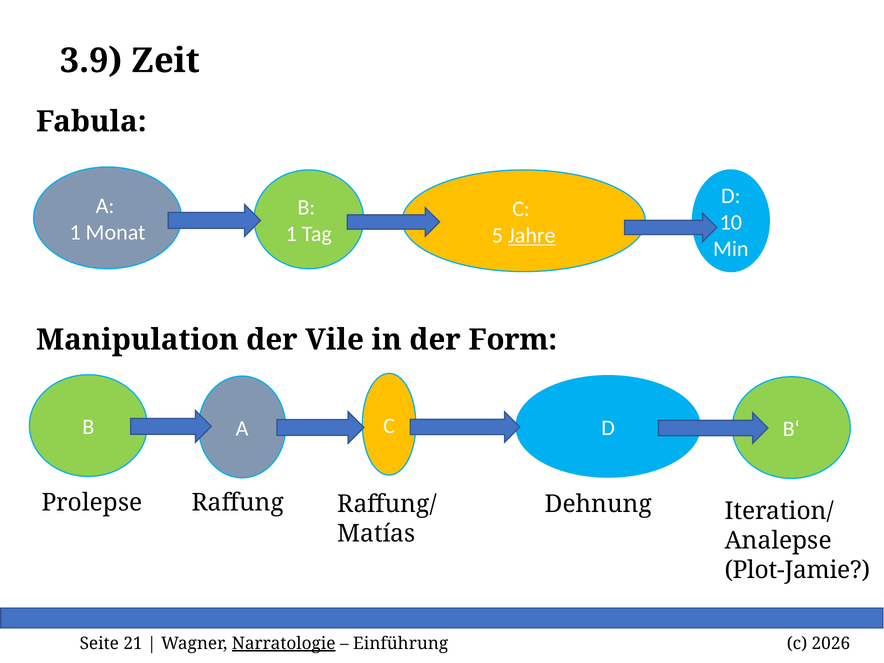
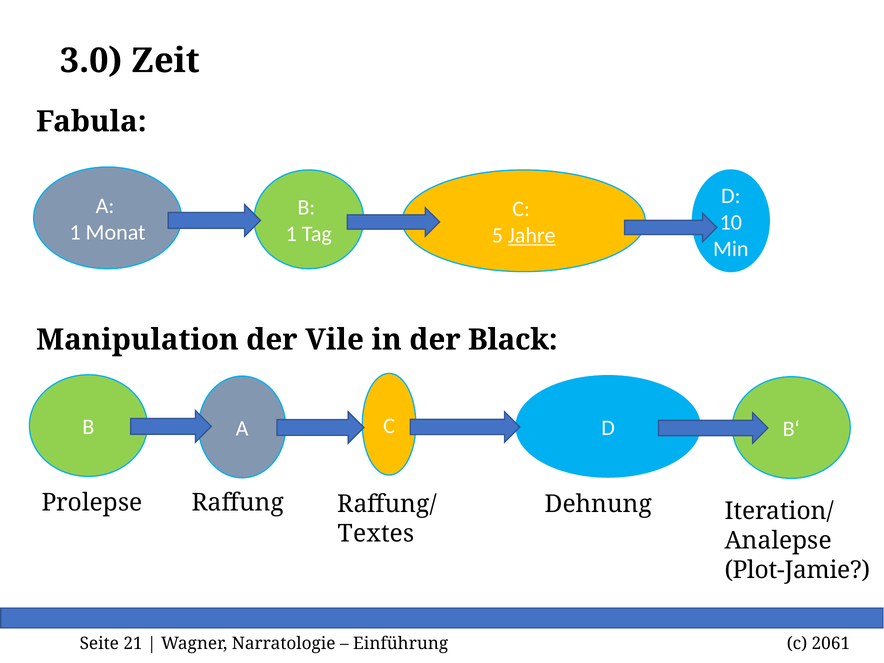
3.9: 3.9 -> 3.0
Form: Form -> Black
Matías: Matías -> Textes
Narratologie underline: present -> none
2026: 2026 -> 2061
